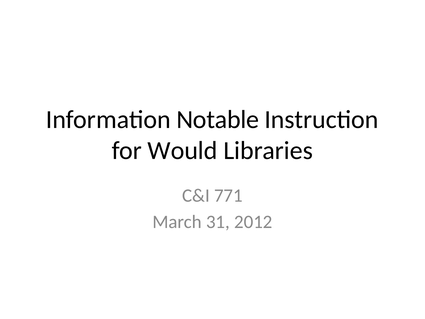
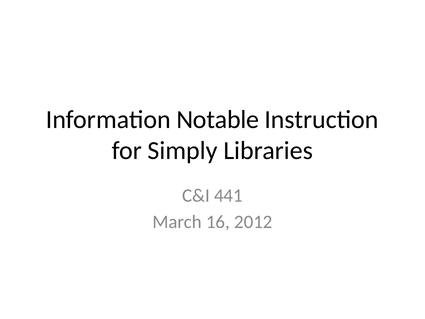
Would: Would -> Simply
771: 771 -> 441
31: 31 -> 16
